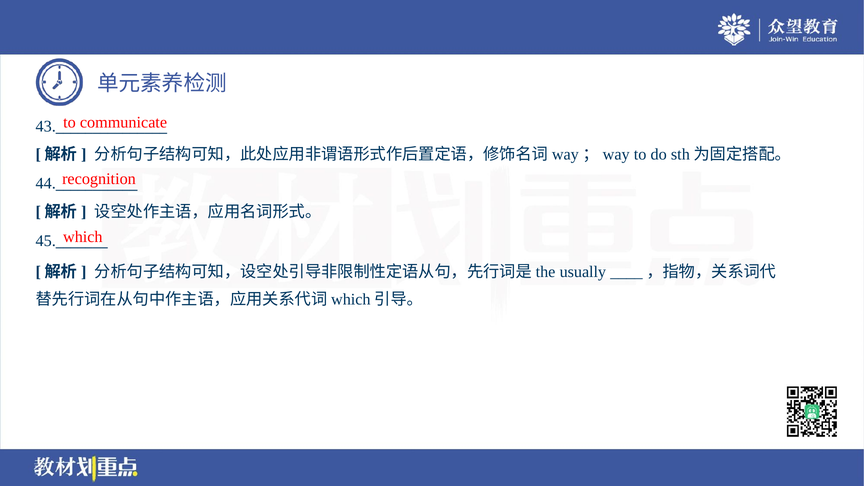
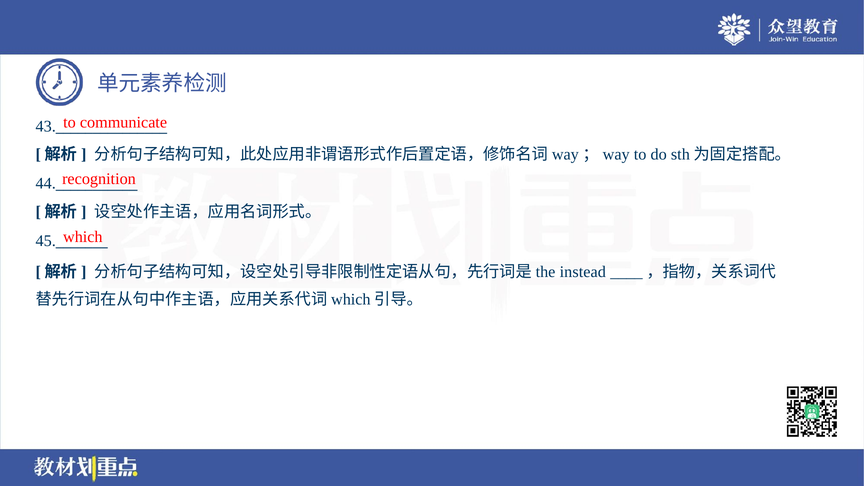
usually: usually -> instead
